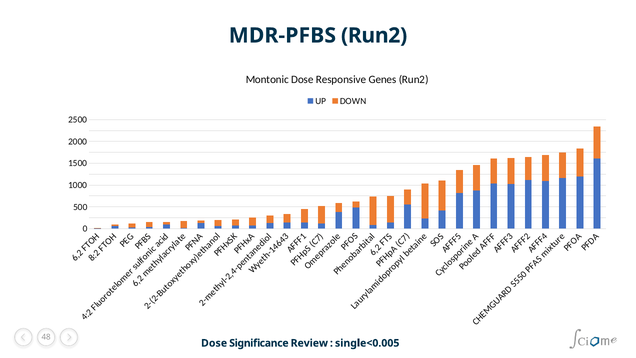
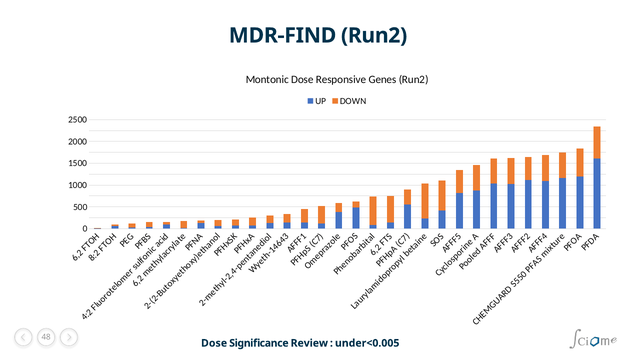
MDR-PFBS: MDR-PFBS -> MDR-FIND
single<0.005: single<0.005 -> under<0.005
